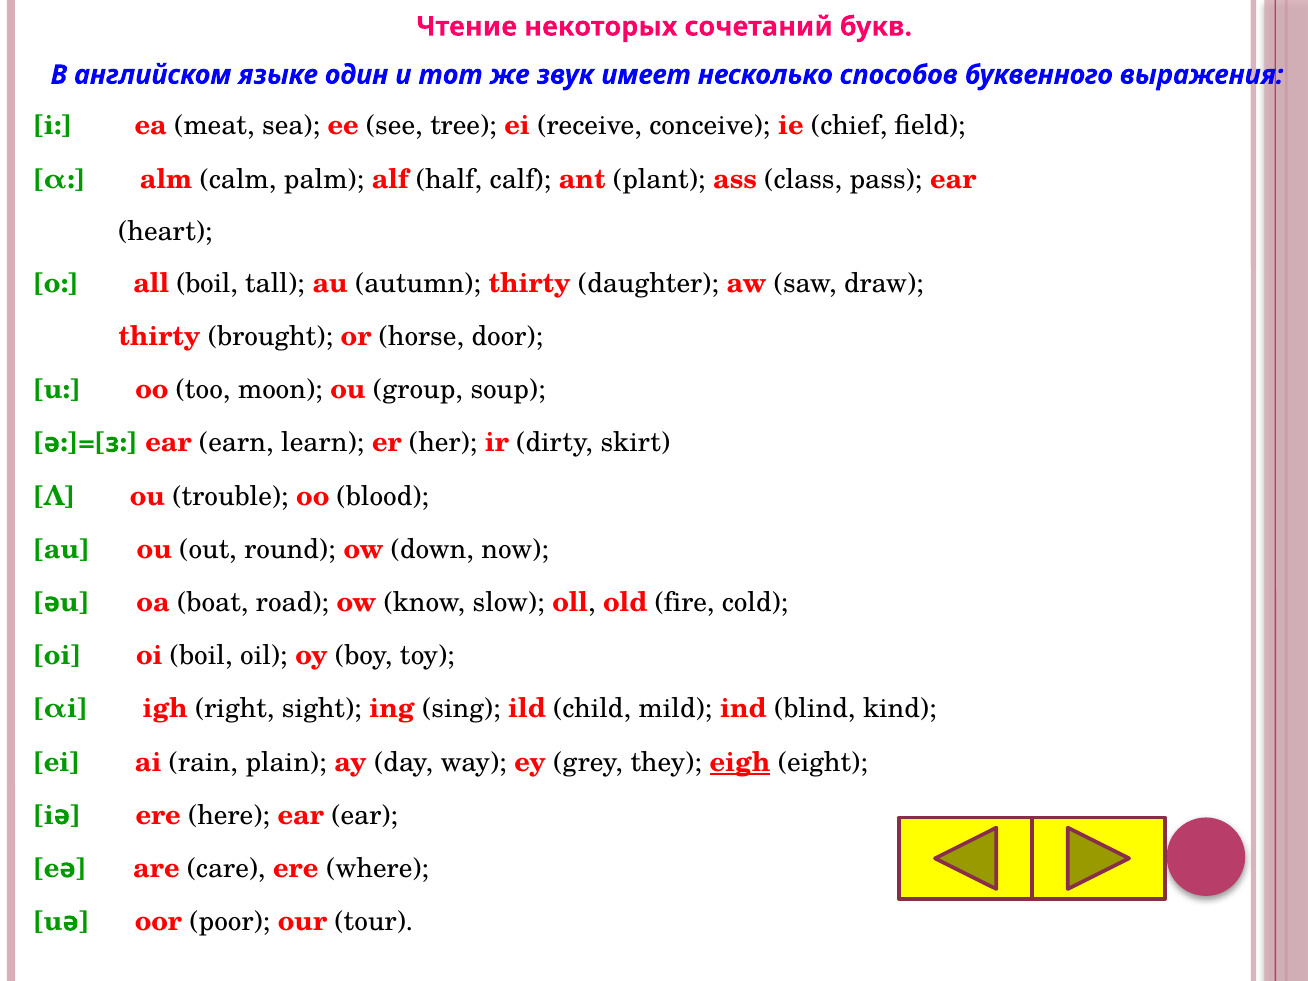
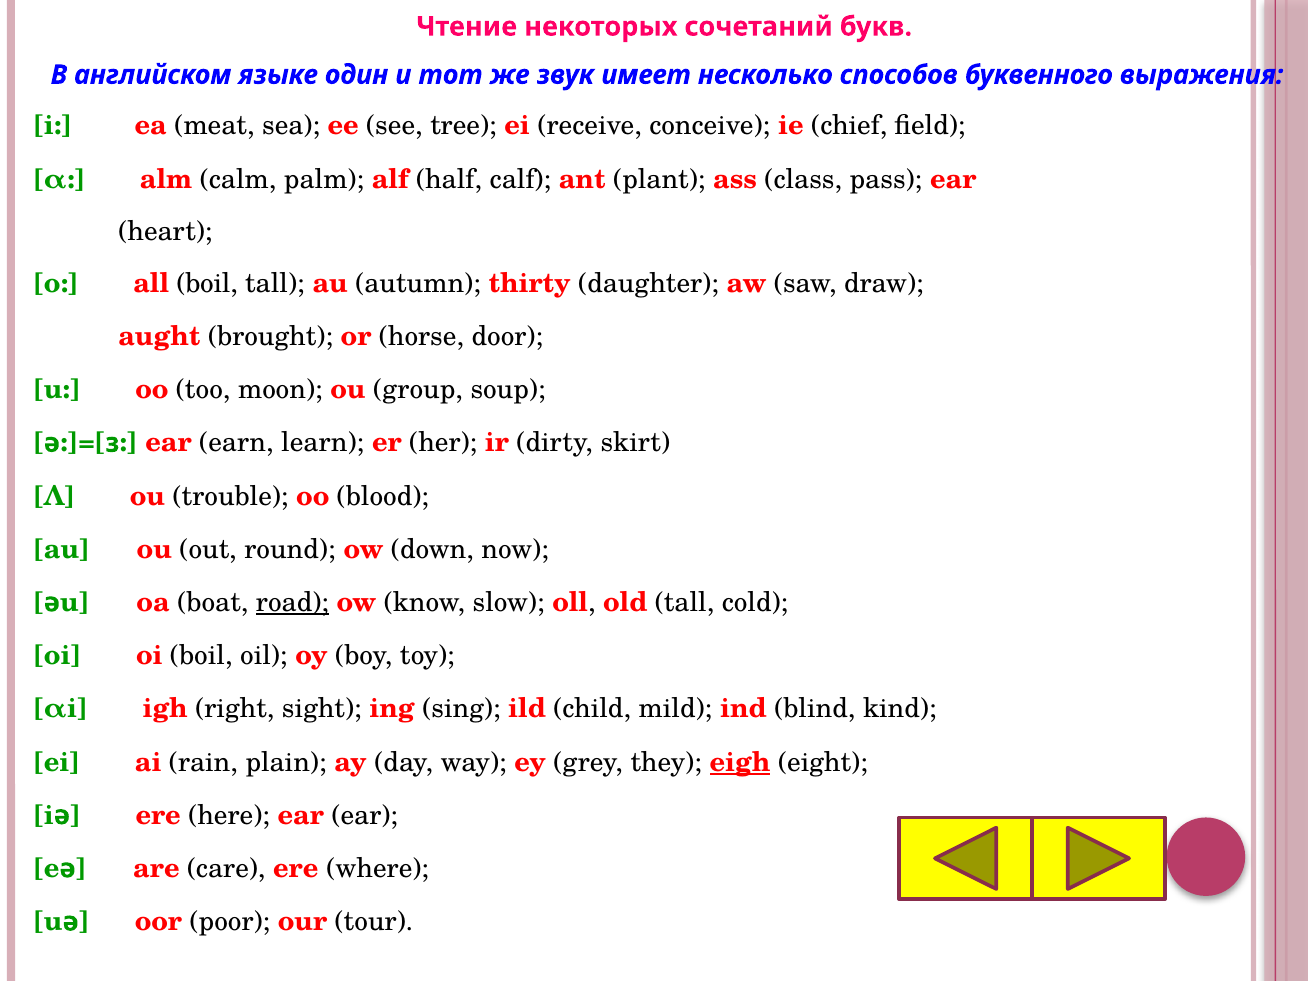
thirty at (159, 336): thirty -> aught
road underline: none -> present
old fire: fire -> tall
